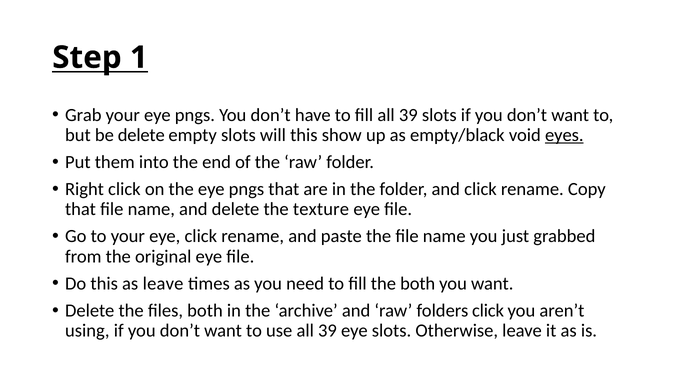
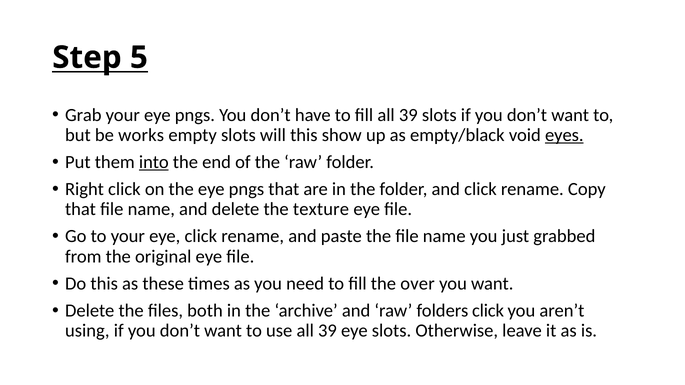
1: 1 -> 5
be delete: delete -> works
into underline: none -> present
as leave: leave -> these
the both: both -> over
